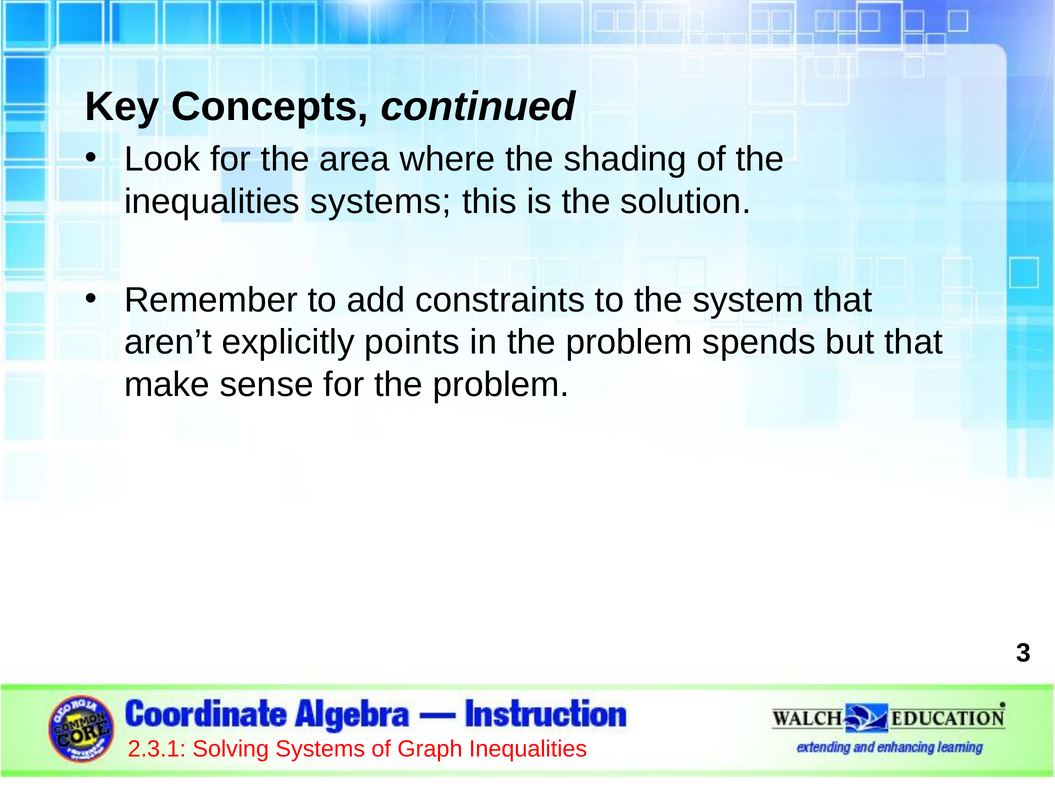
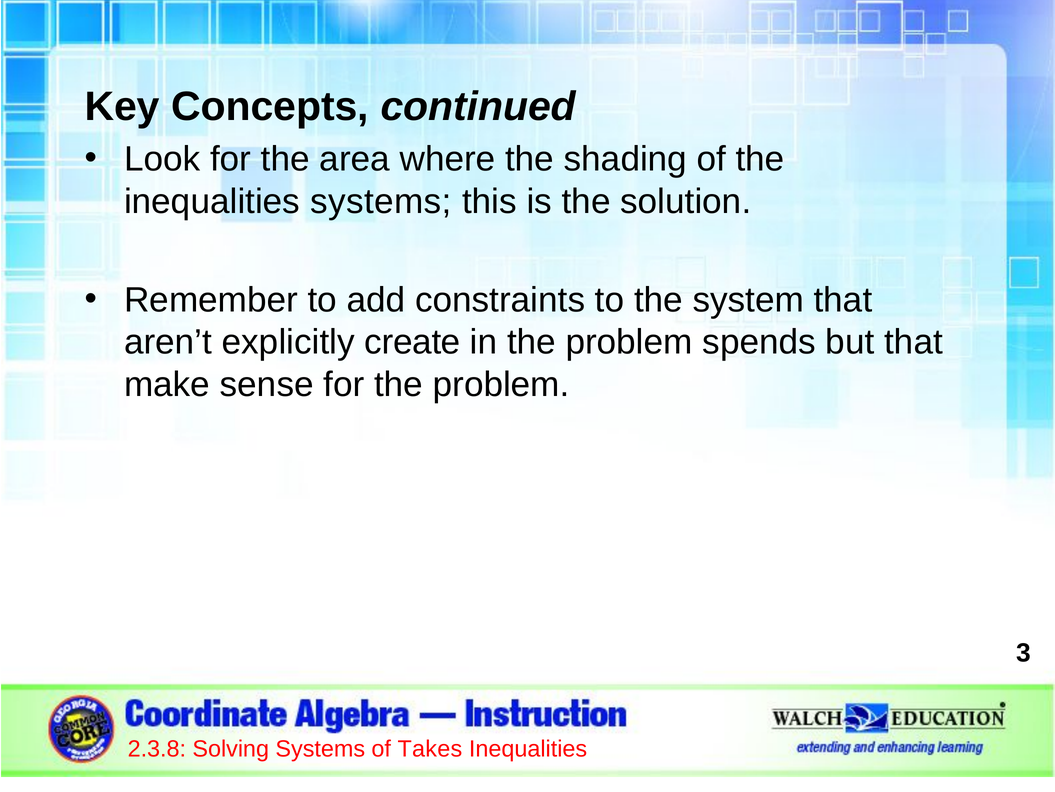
points: points -> create
2.3.1: 2.3.1 -> 2.3.8
Graph: Graph -> Takes
